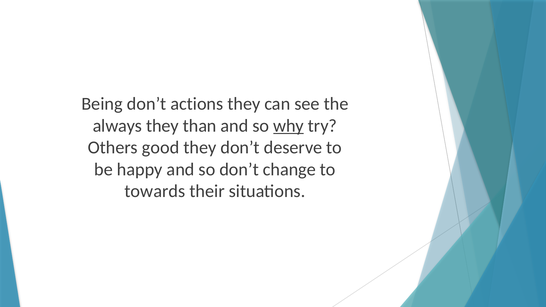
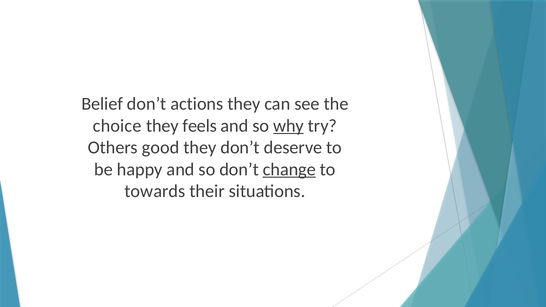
Being: Being -> Belief
always: always -> choice
than: than -> feels
change underline: none -> present
